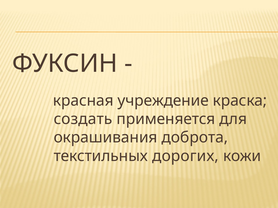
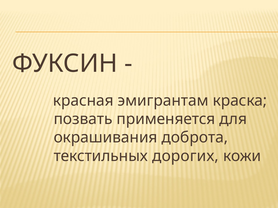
учреждение: учреждение -> эмигрантам
создать: создать -> позвать
